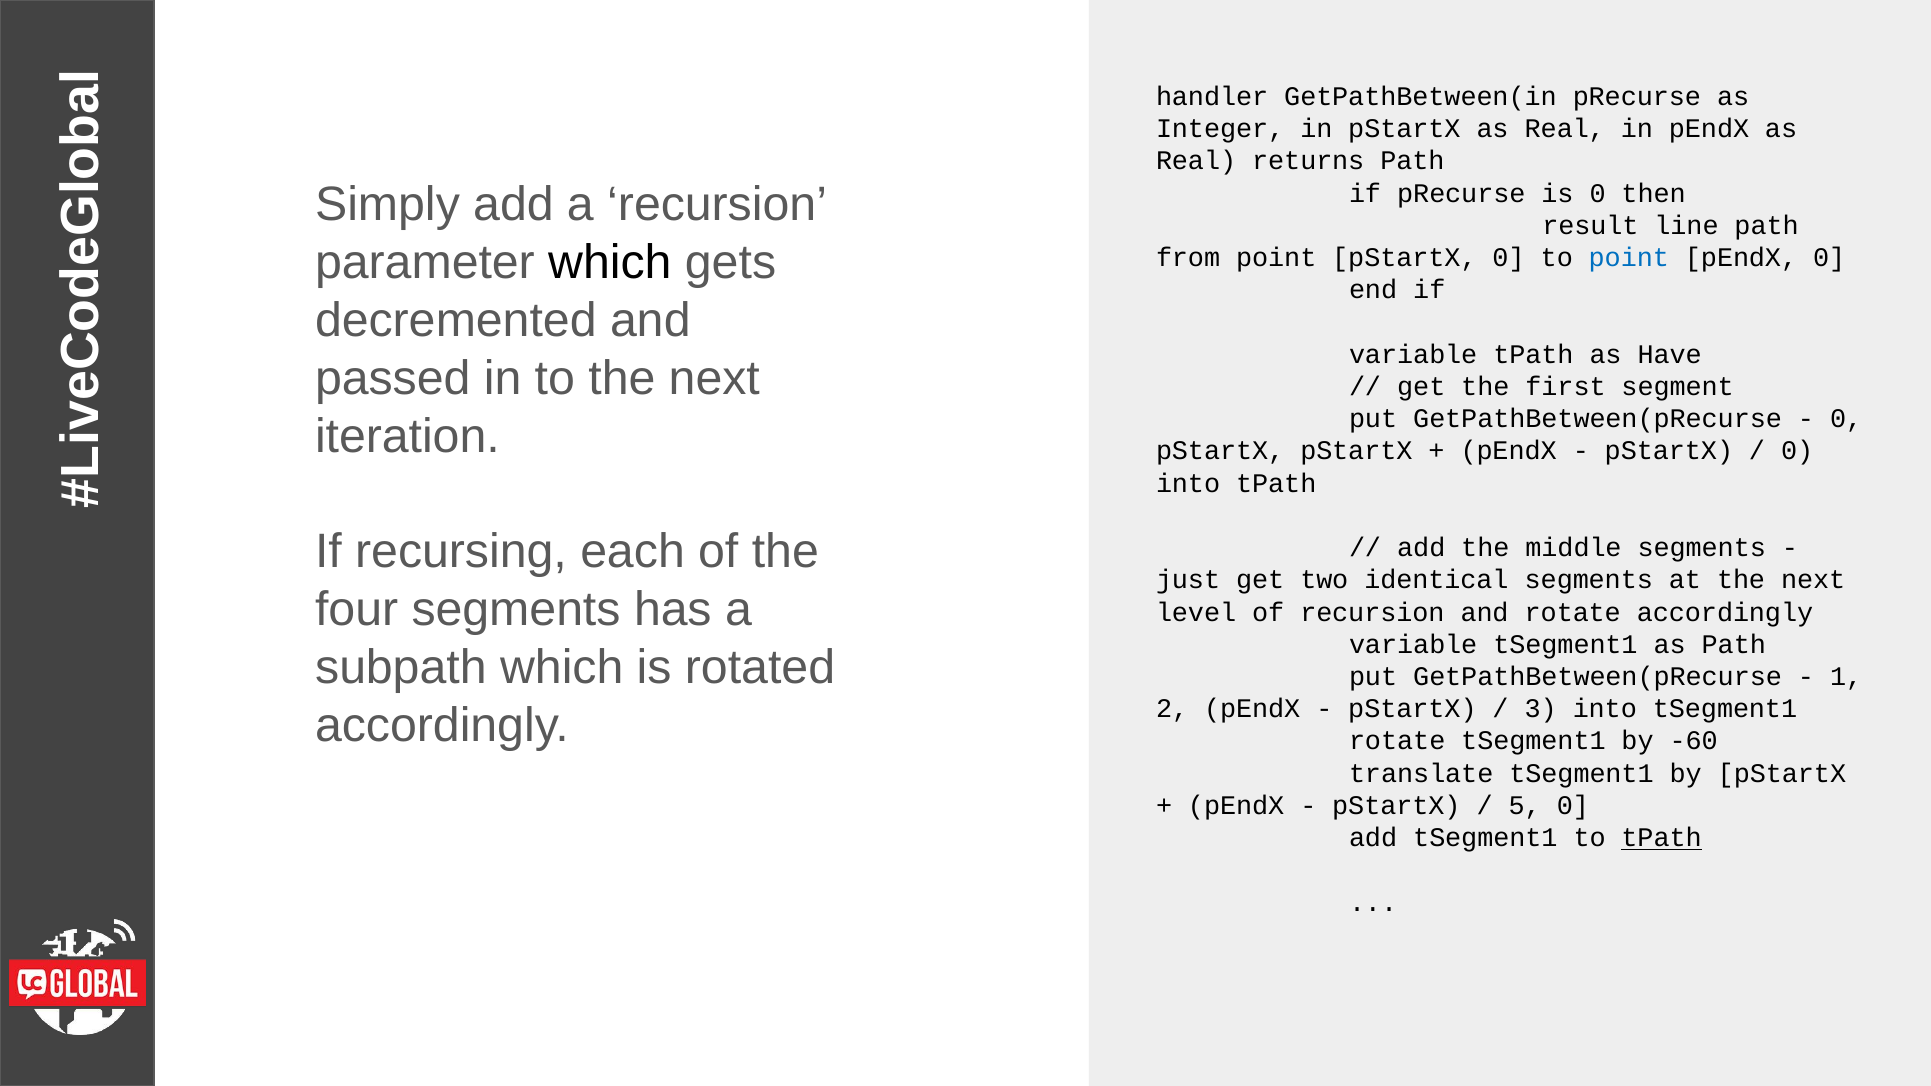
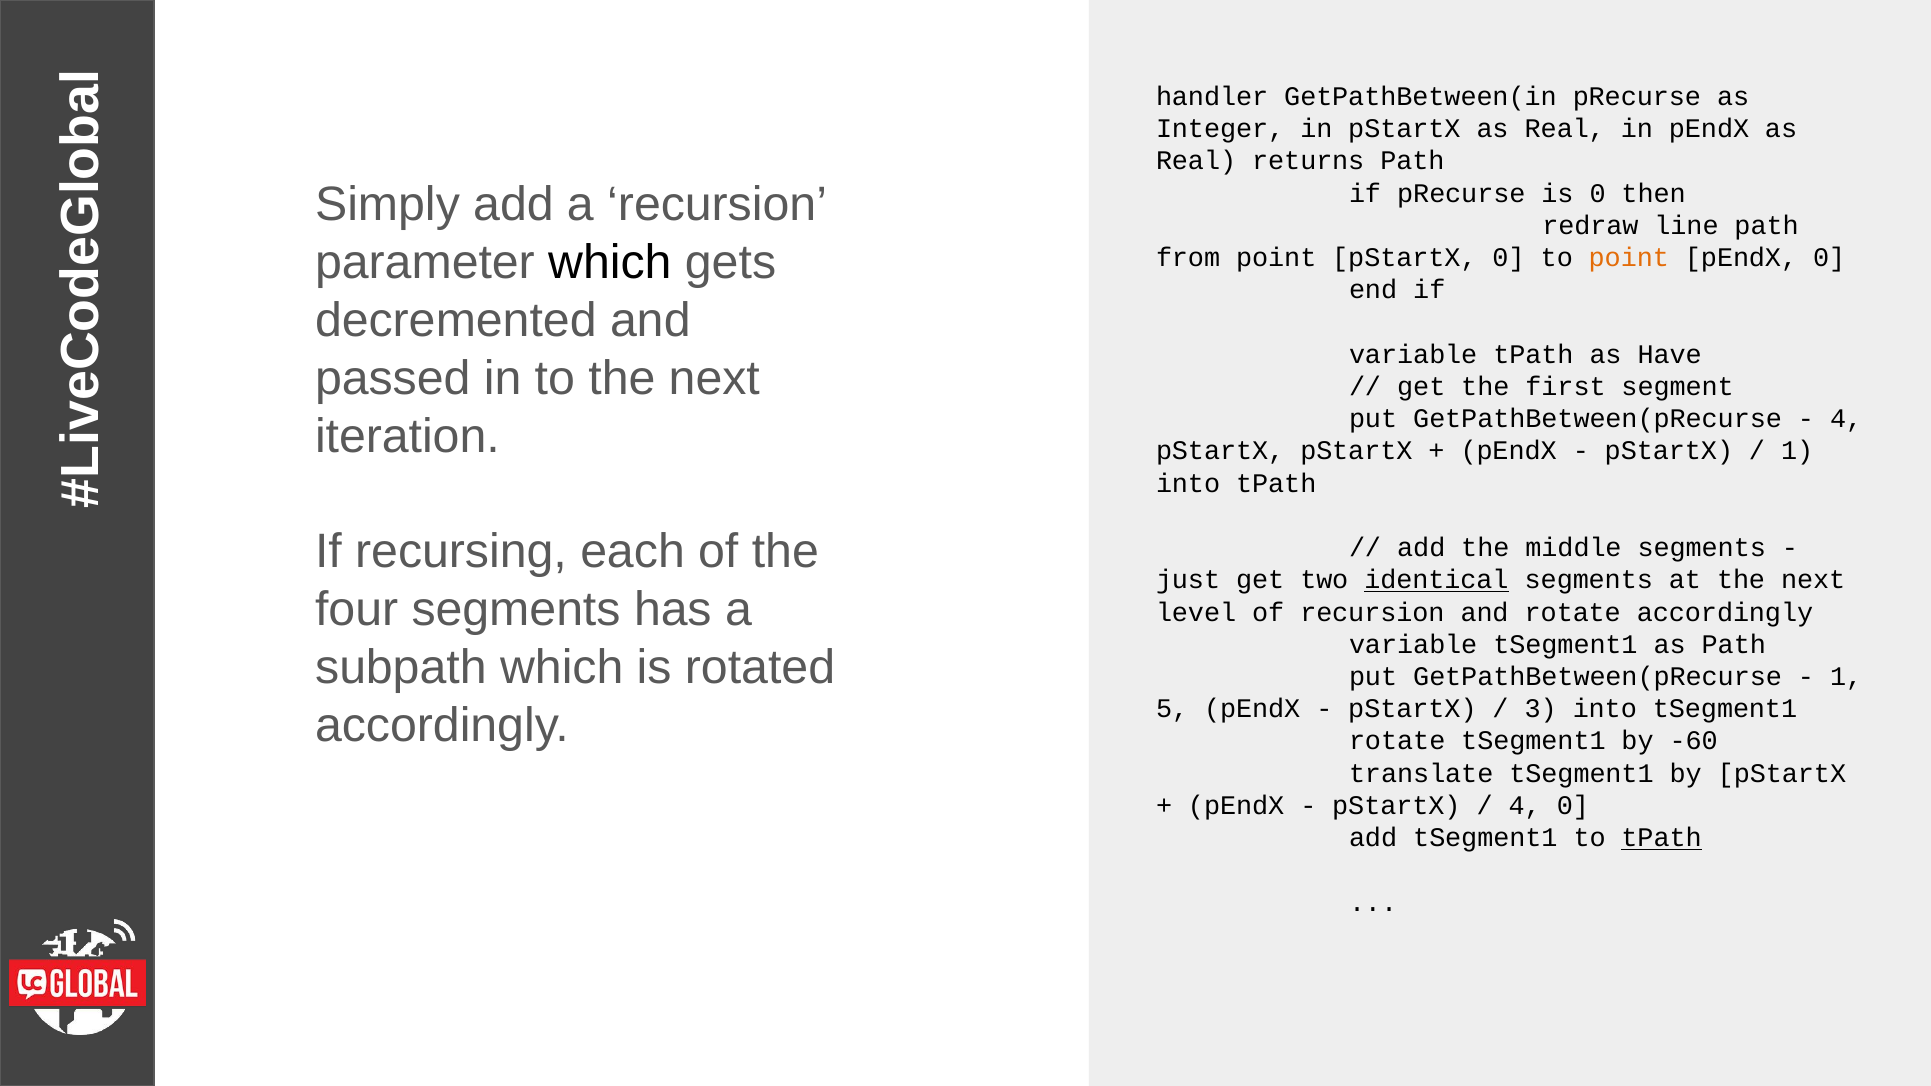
result: result -> redraw
point at (1629, 258) colour: blue -> orange
0 at (1846, 419): 0 -> 4
0 at (1797, 451): 0 -> 1
identical underline: none -> present
2: 2 -> 5
5 at (1525, 806): 5 -> 4
